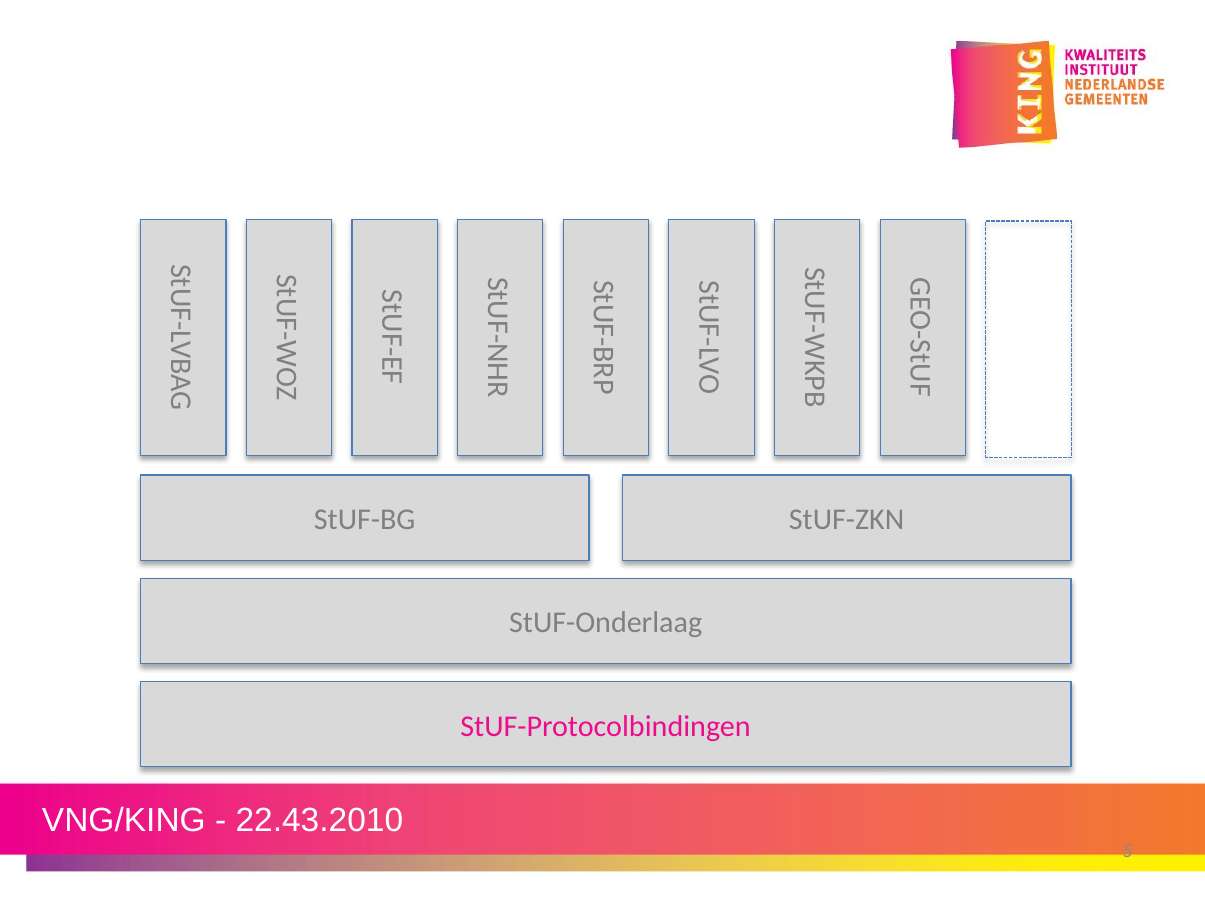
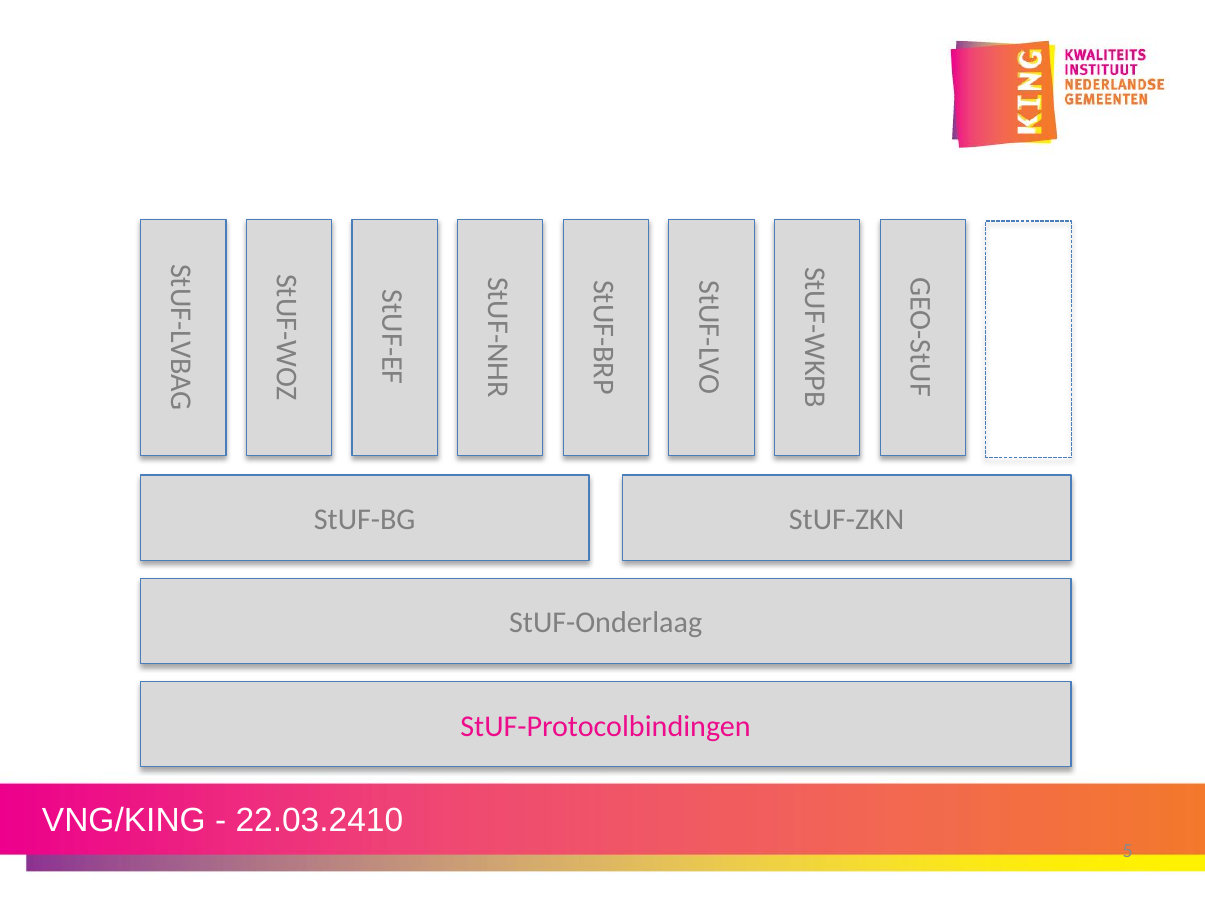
22.43.2010: 22.43.2010 -> 22.03.2410
